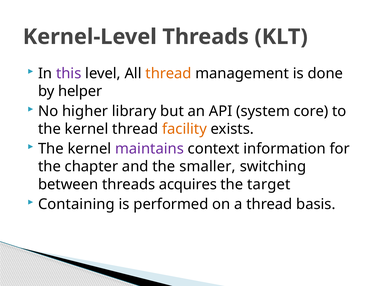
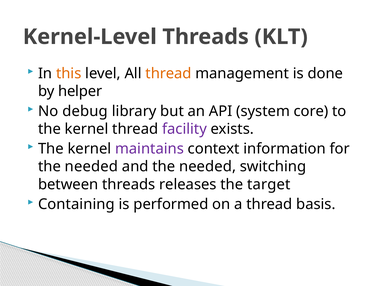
this colour: purple -> orange
higher: higher -> debug
facility colour: orange -> purple
chapter at (91, 166): chapter -> needed
and the smaller: smaller -> needed
acquires: acquires -> releases
